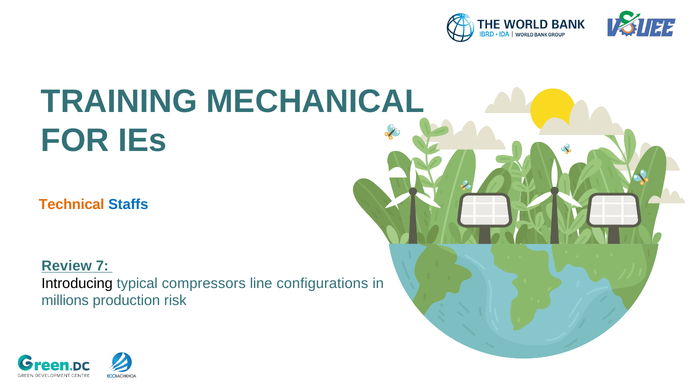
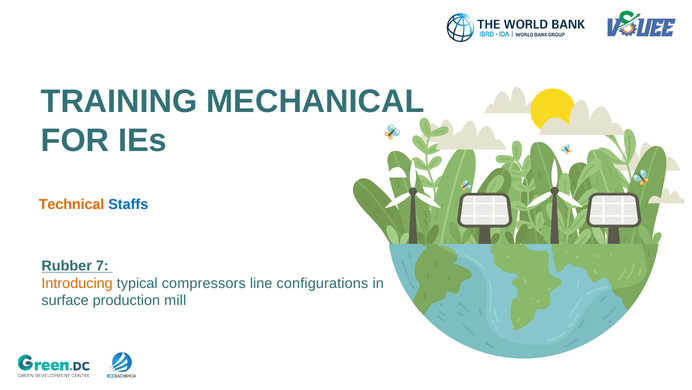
Review: Review -> Rubber
Introducing colour: black -> orange
millions: millions -> surface
risk: risk -> mill
